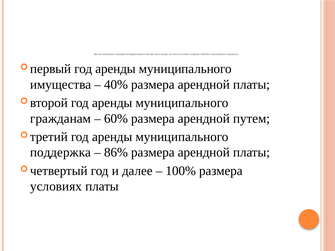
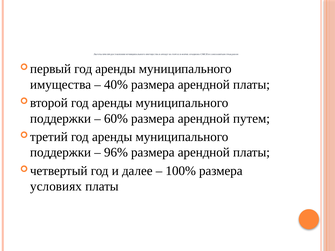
гражданам at (61, 119): гражданам -> поддержки
поддержка at (61, 153): поддержка -> поддержки
86%: 86% -> 96%
